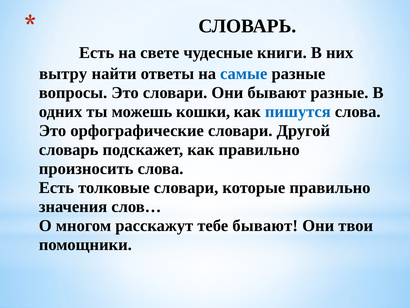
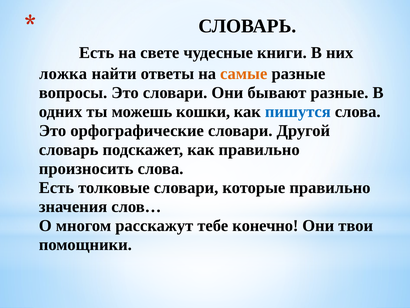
вытру: вытру -> ложка
самые colour: blue -> orange
тебе бывают: бывают -> конечно
